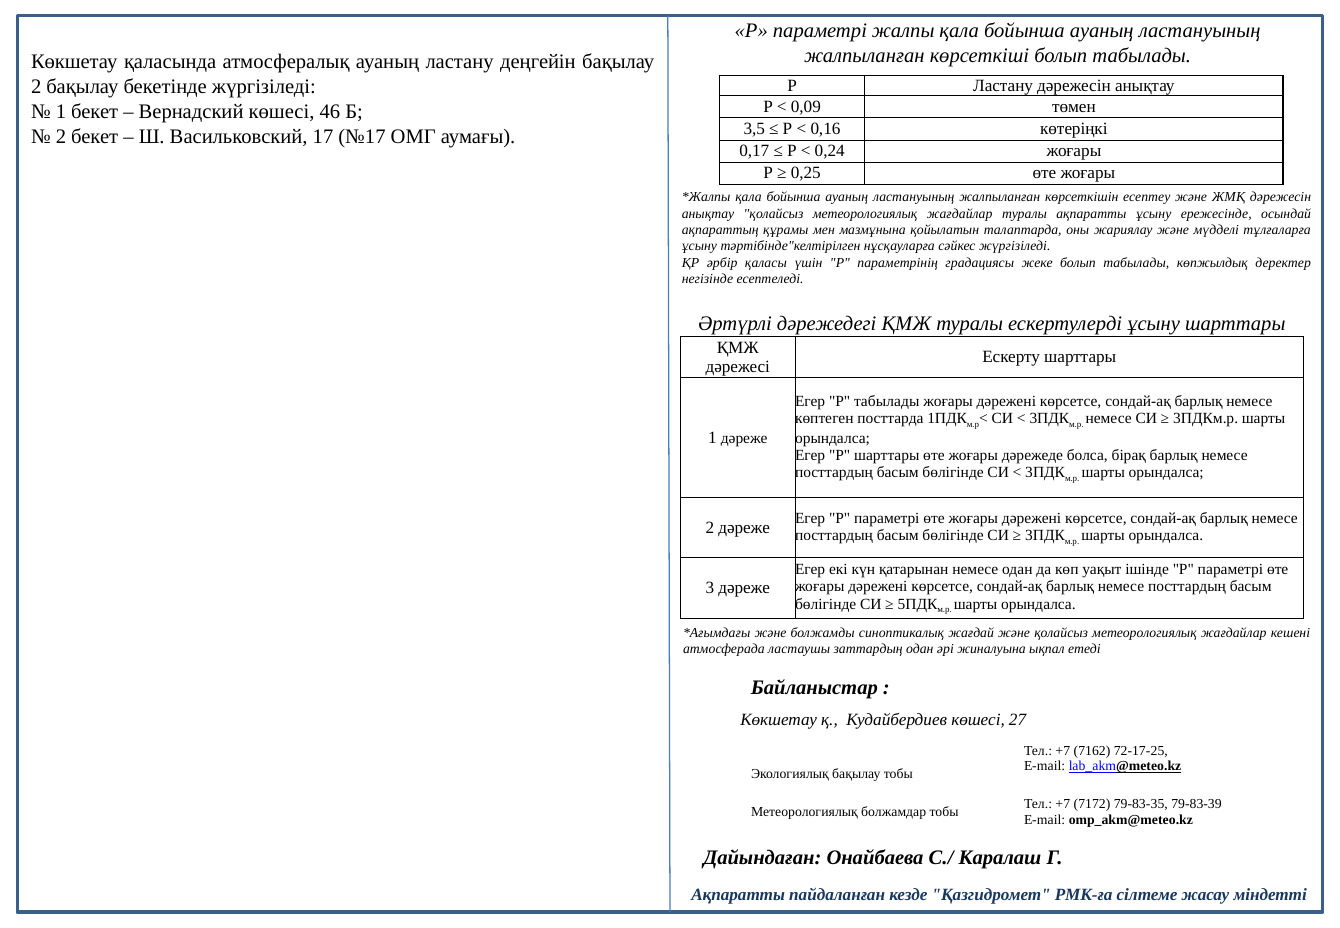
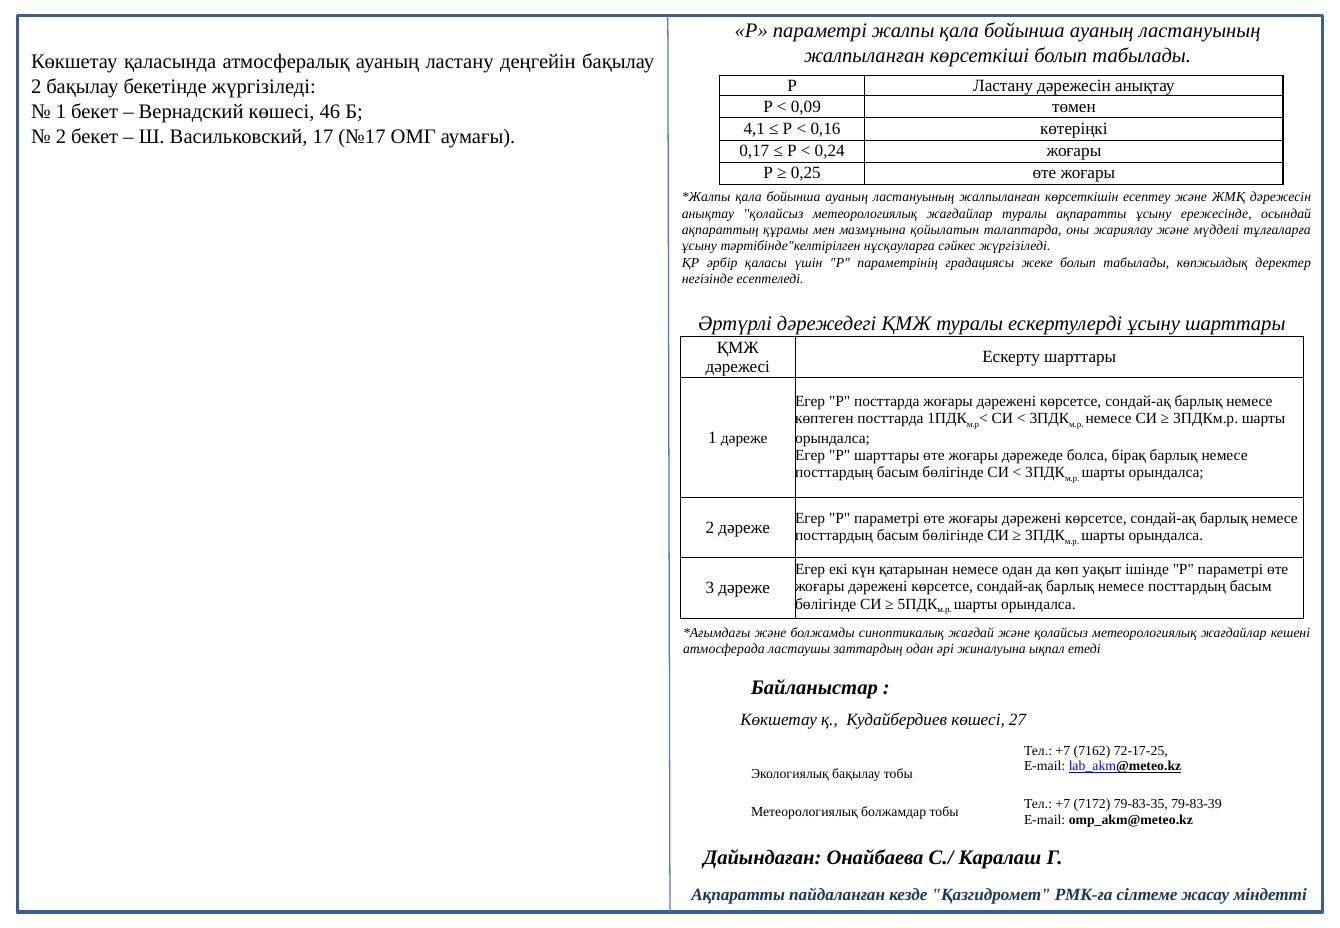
3,5: 3,5 -> 4,1
Р табылады: табылады -> посттарда
